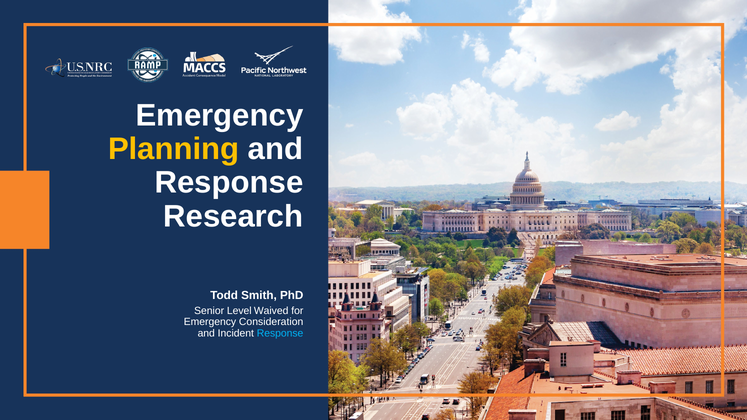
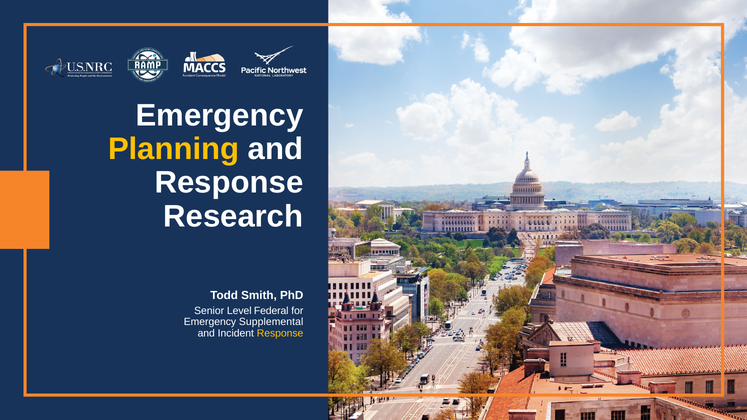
Waived: Waived -> Federal
Consideration: Consideration -> Supplemental
Response at (280, 333) colour: light blue -> yellow
